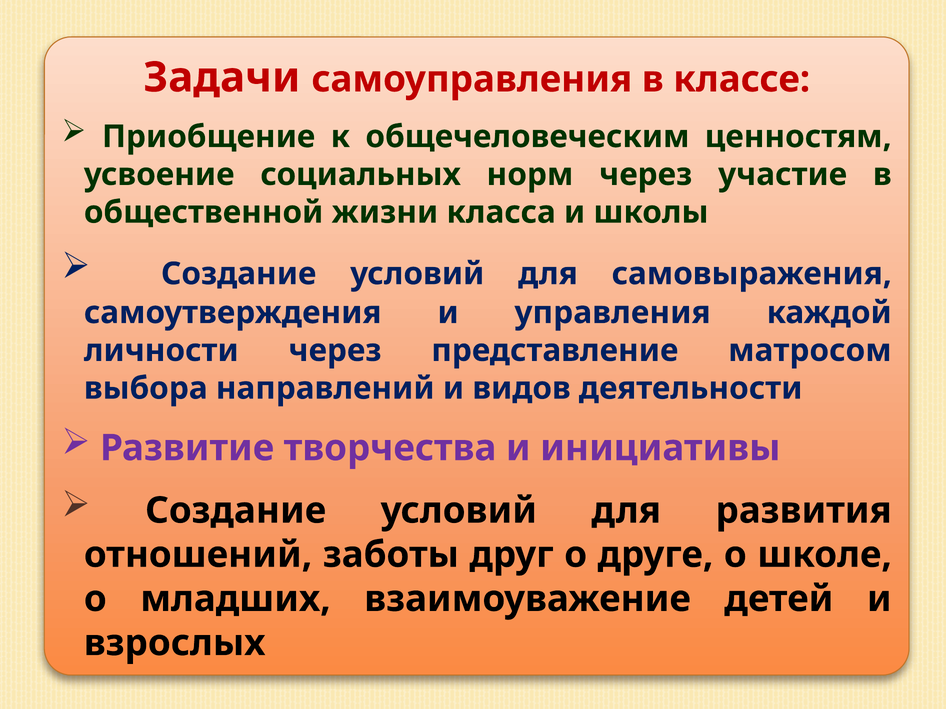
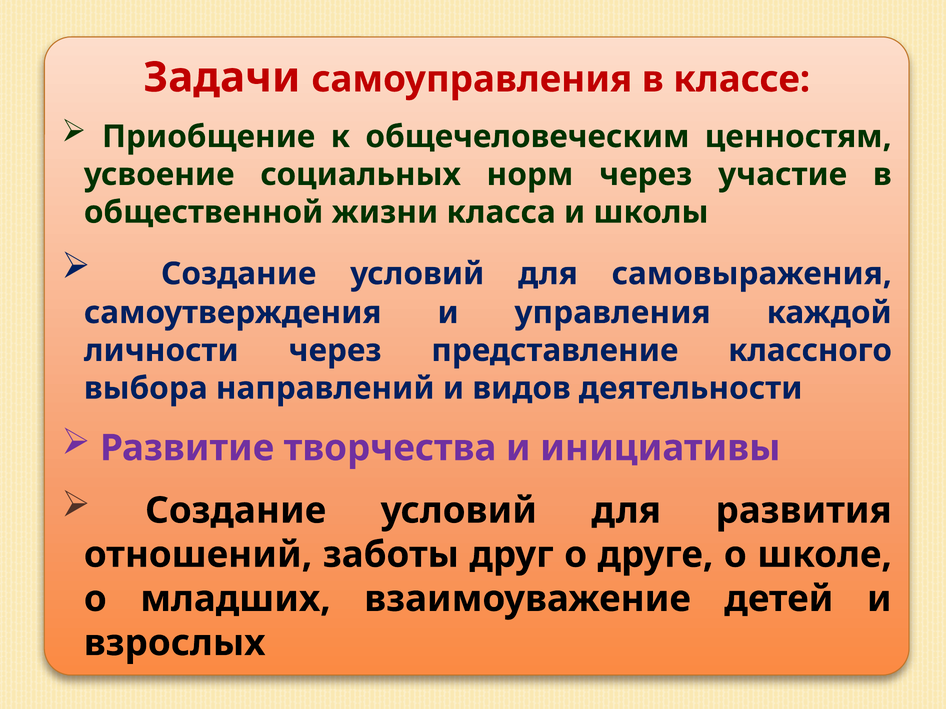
матросом: матросом -> классного
